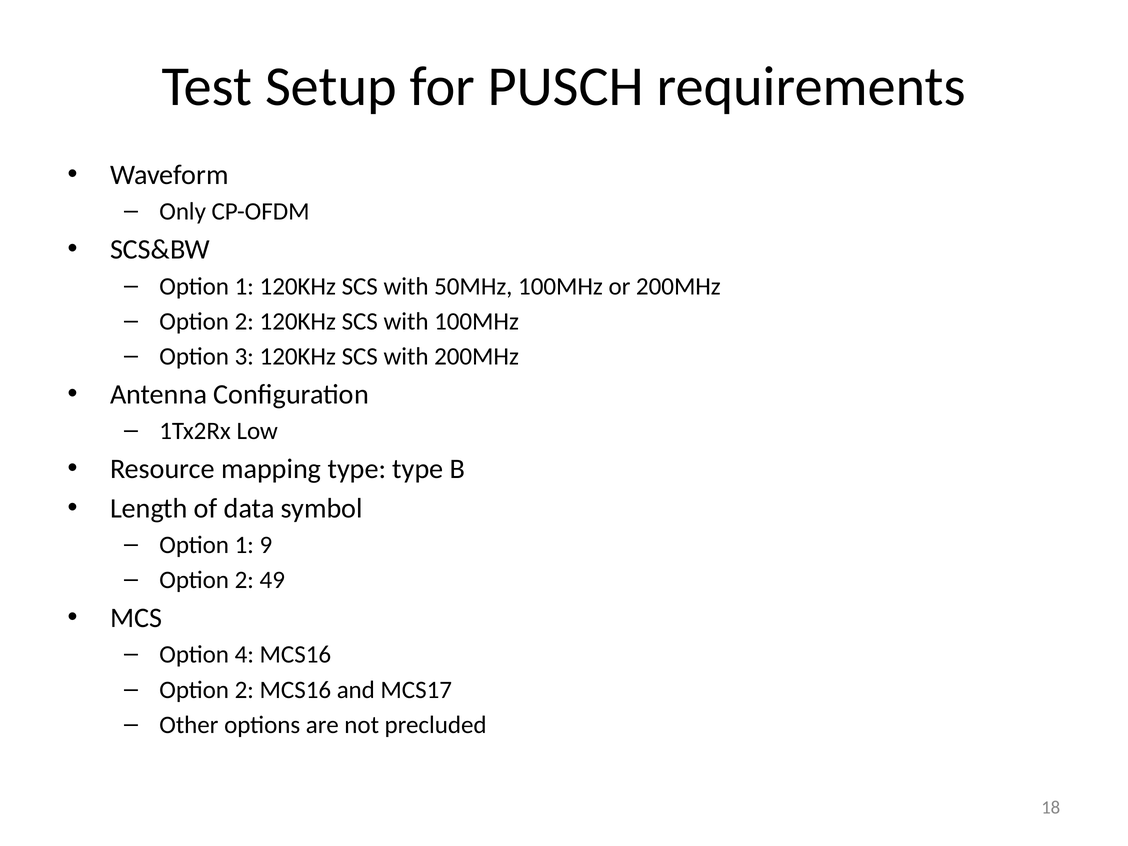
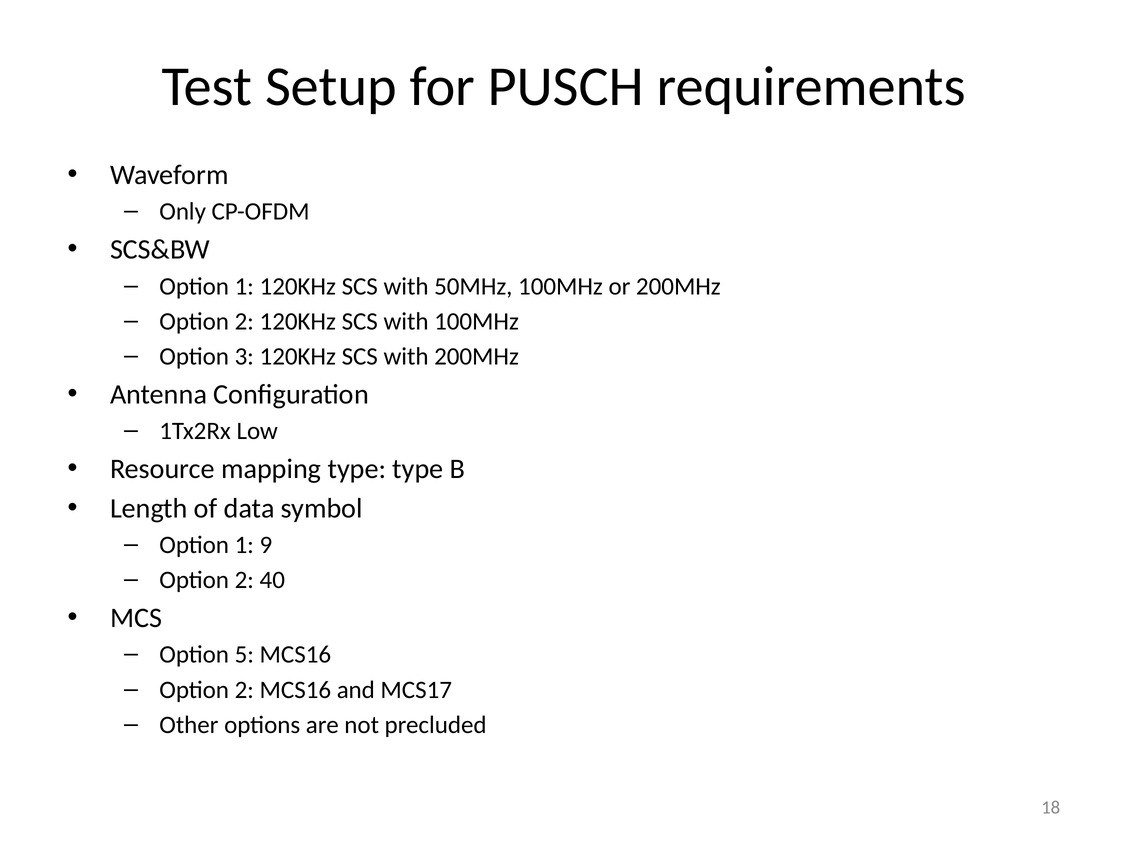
49: 49 -> 40
4: 4 -> 5
